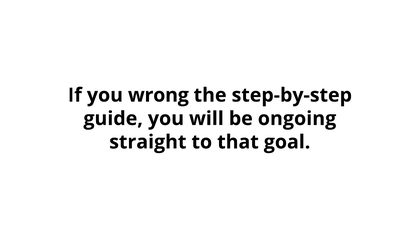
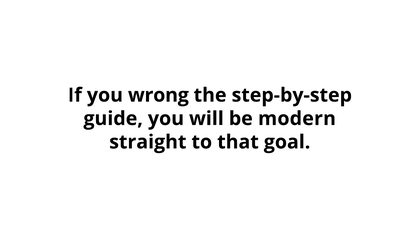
ongoing: ongoing -> modern
